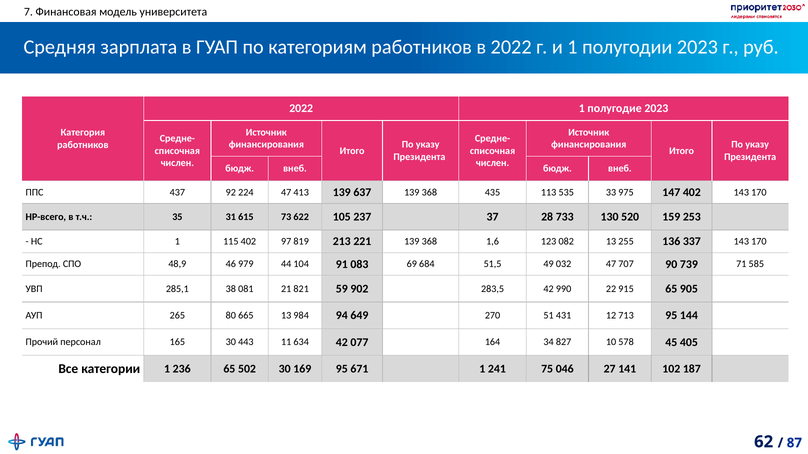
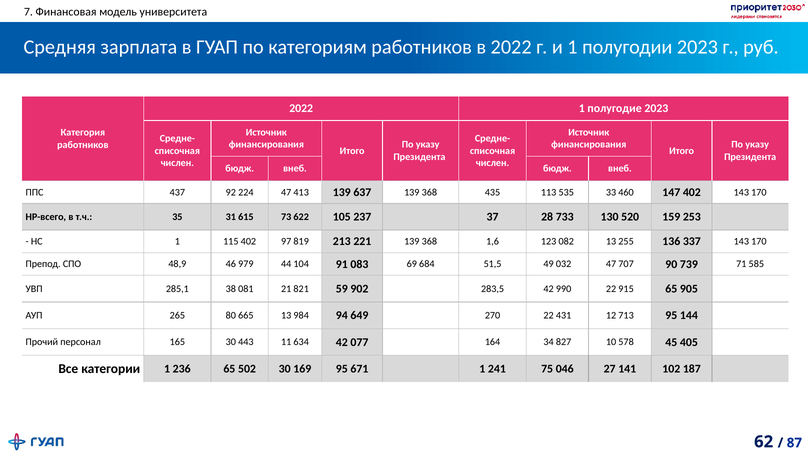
975: 975 -> 460
270 51: 51 -> 22
